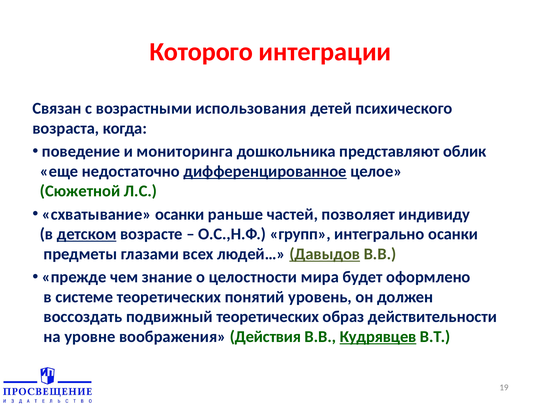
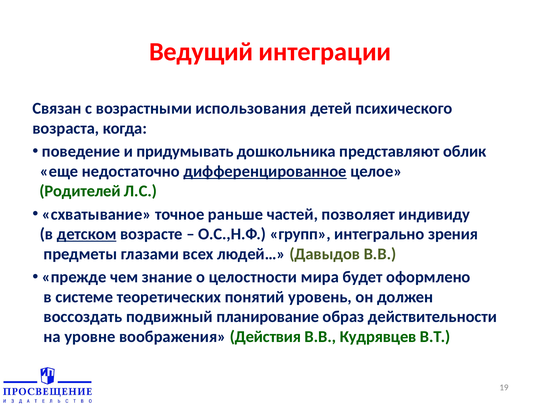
Которого: Которого -> Ведущий
мониторинга: мониторинга -> придумывать
Сюжетной: Сюжетной -> Родителей
схватывание осанки: осанки -> точное
интегрально осанки: осанки -> зрения
Давыдов underline: present -> none
подвижный теоретических: теоретических -> планирование
Кудрявцев underline: present -> none
